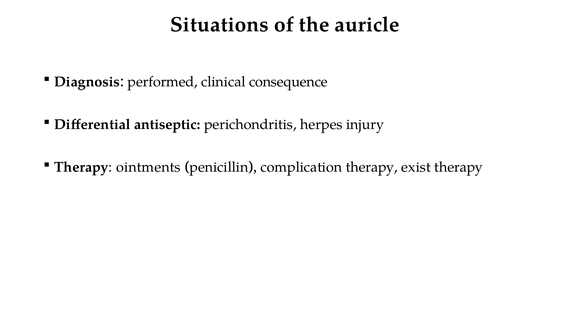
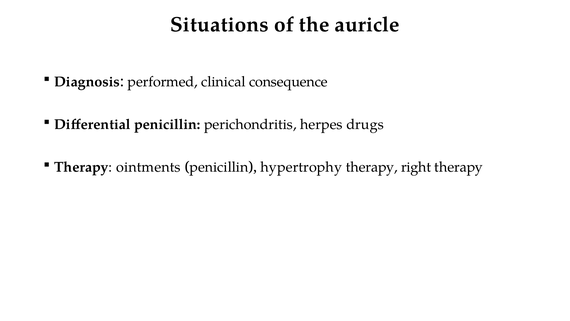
Differential antiseptic: antiseptic -> penicillin
injury: injury -> drugs
complication: complication -> hypertrophy
exist: exist -> right
